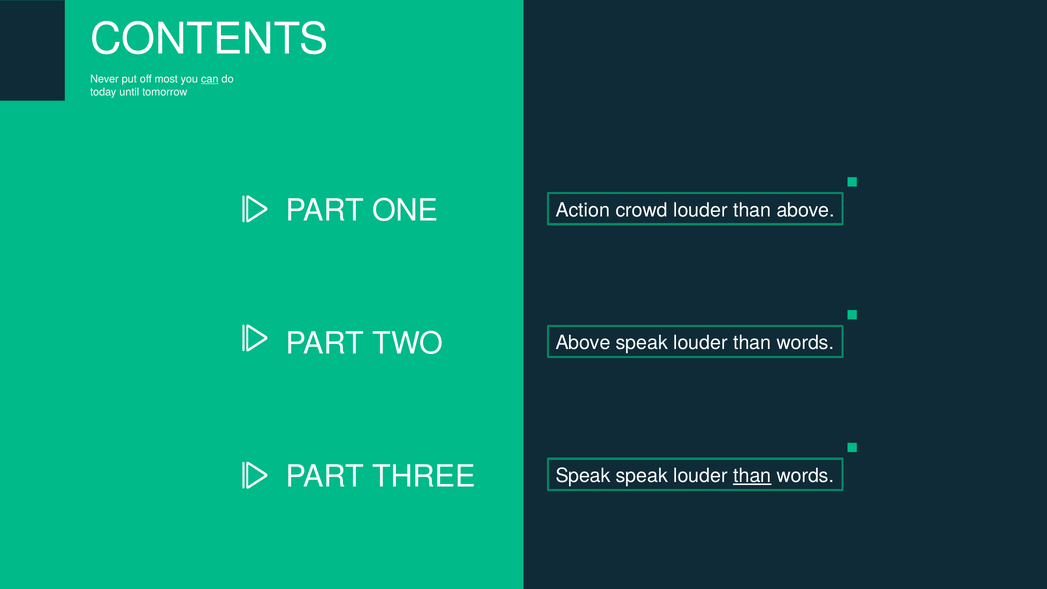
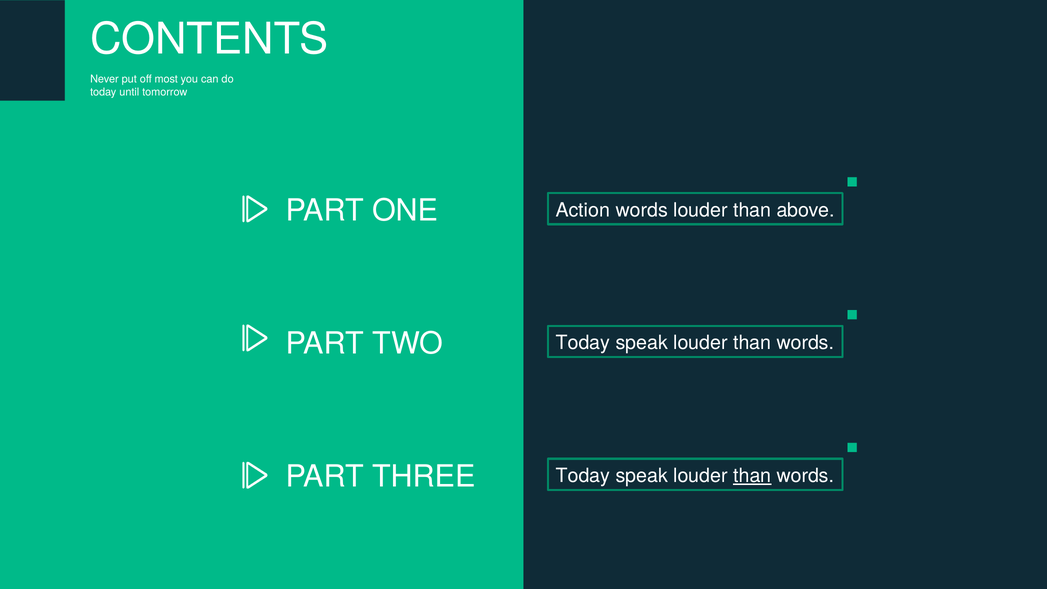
can underline: present -> none
Action crowd: crowd -> words
TWO Above: Above -> Today
THREE Speak: Speak -> Today
